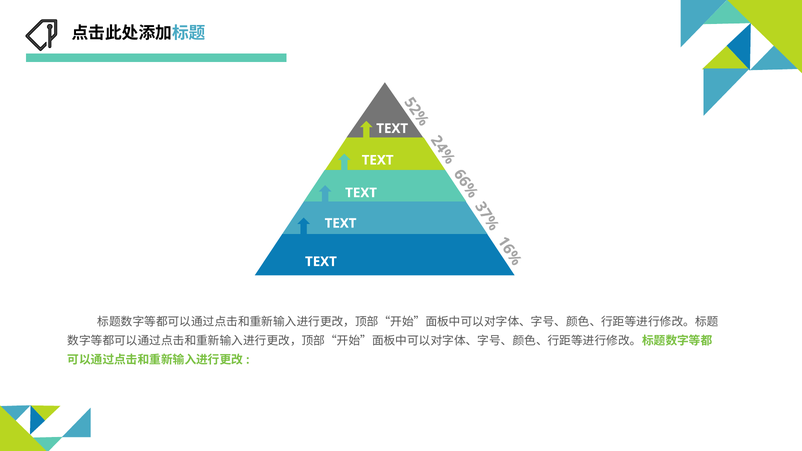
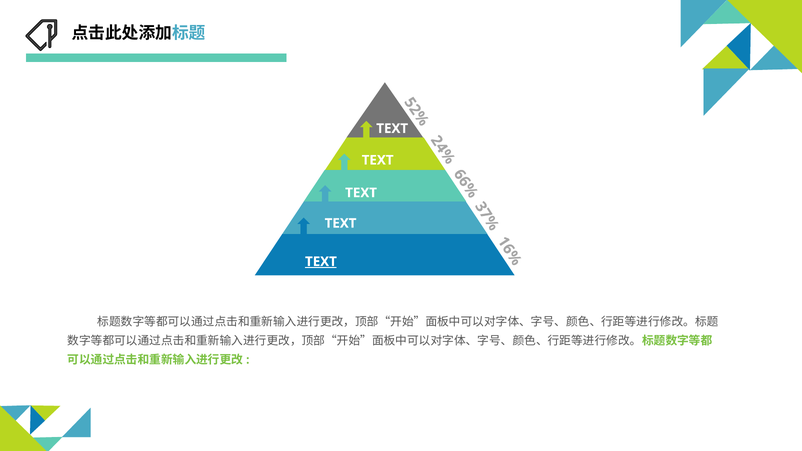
TEXT at (321, 262) underline: none -> present
